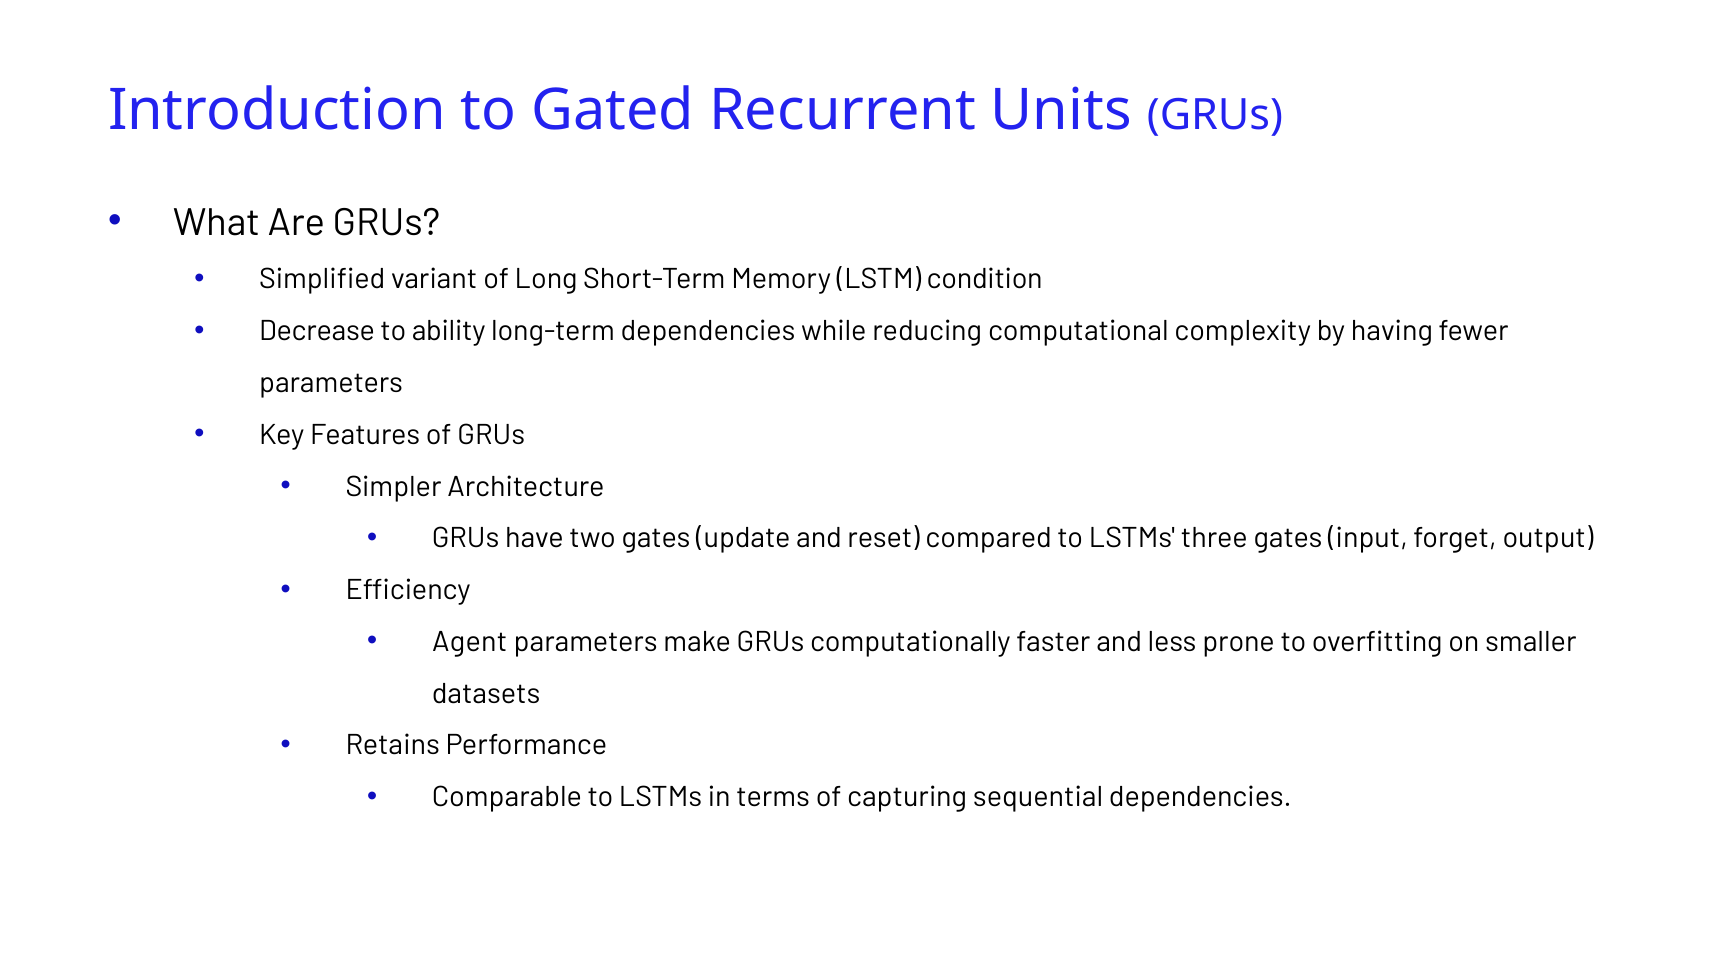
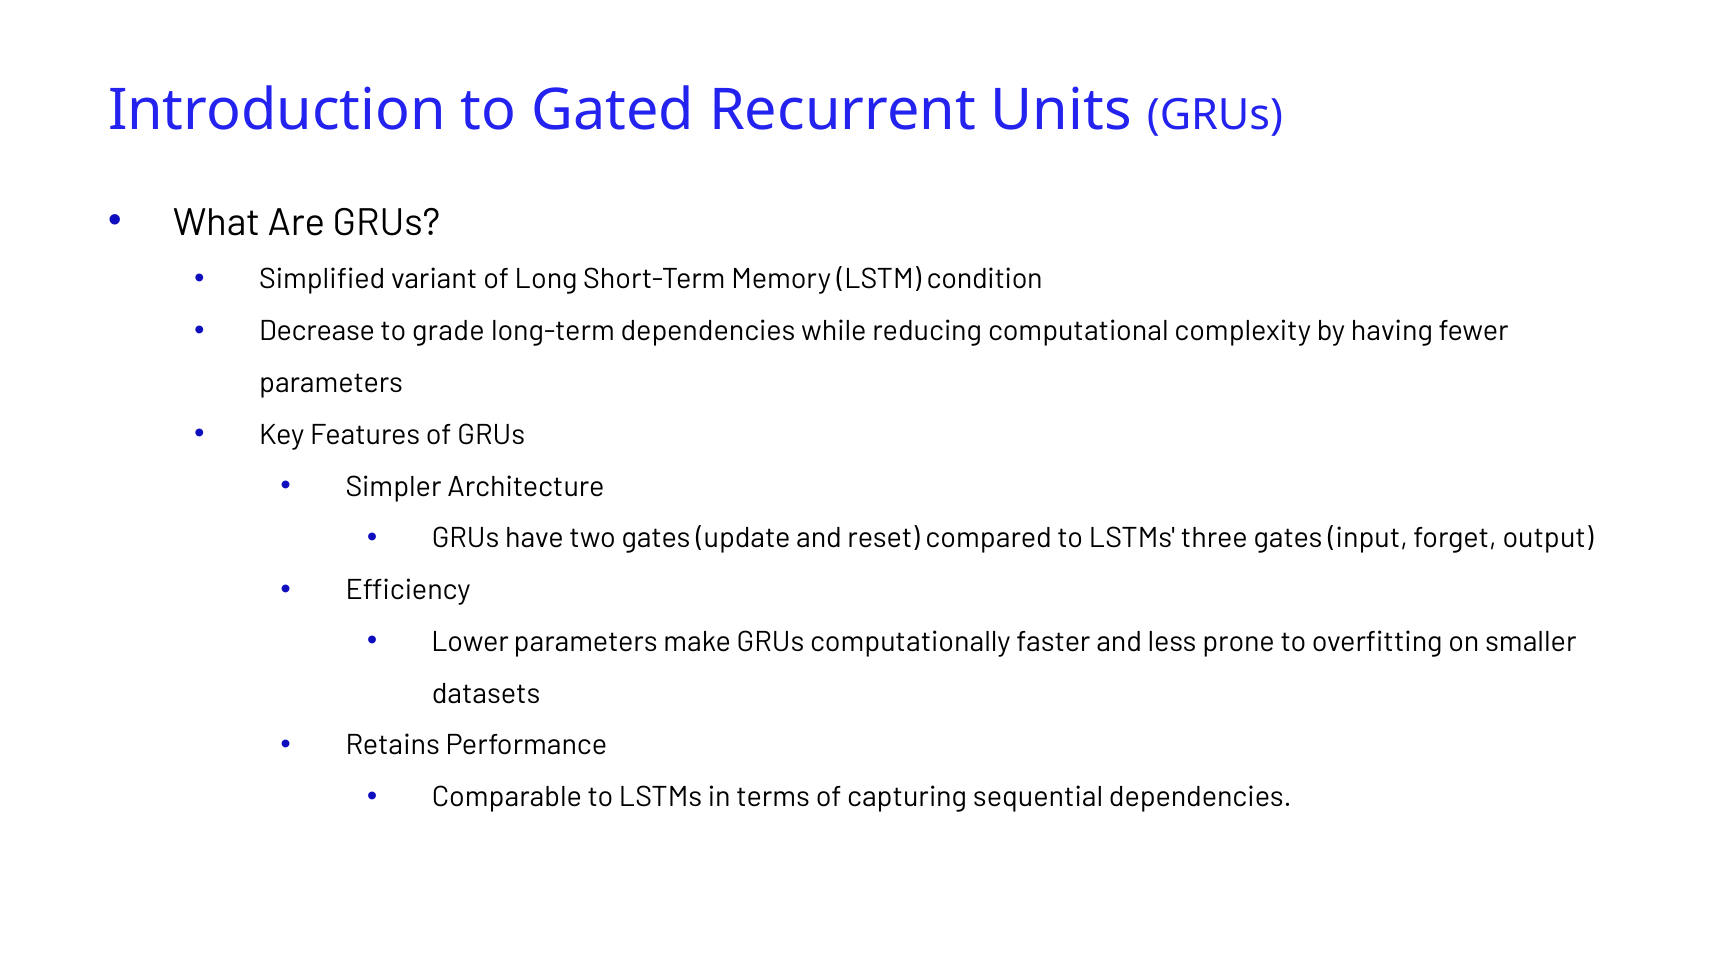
ability: ability -> grade
Agent: Agent -> Lower
